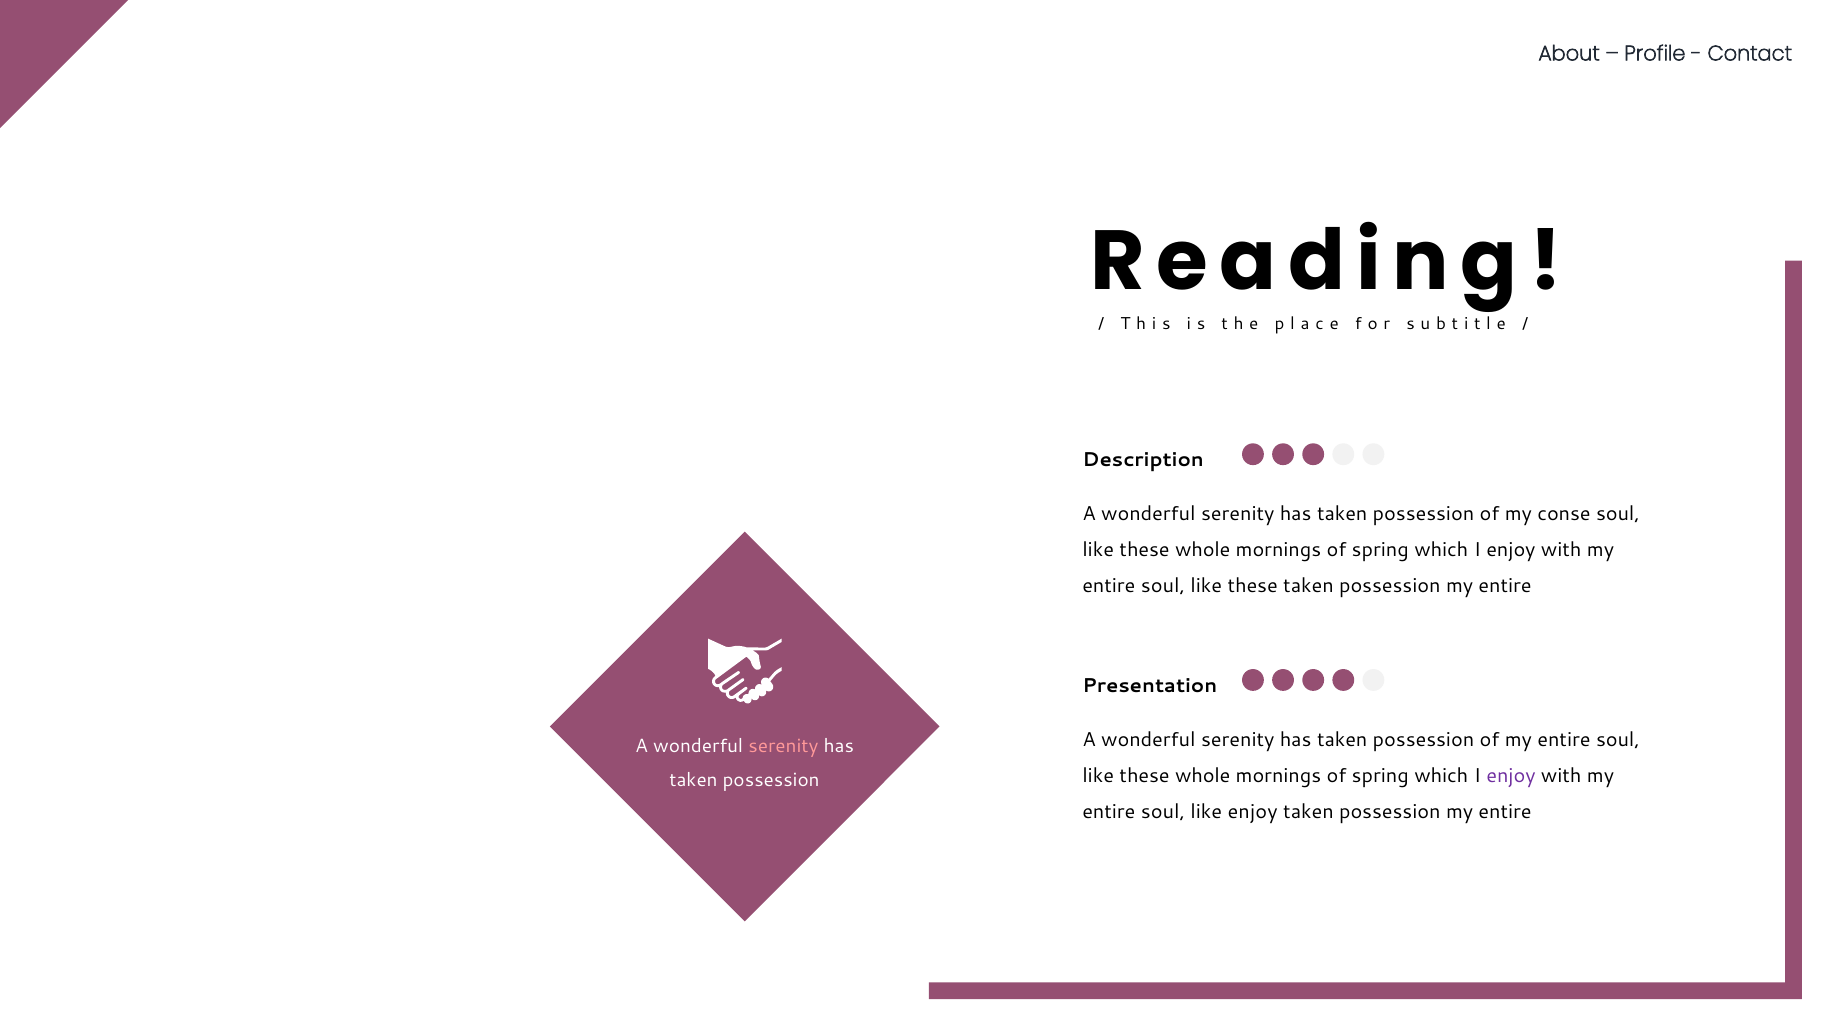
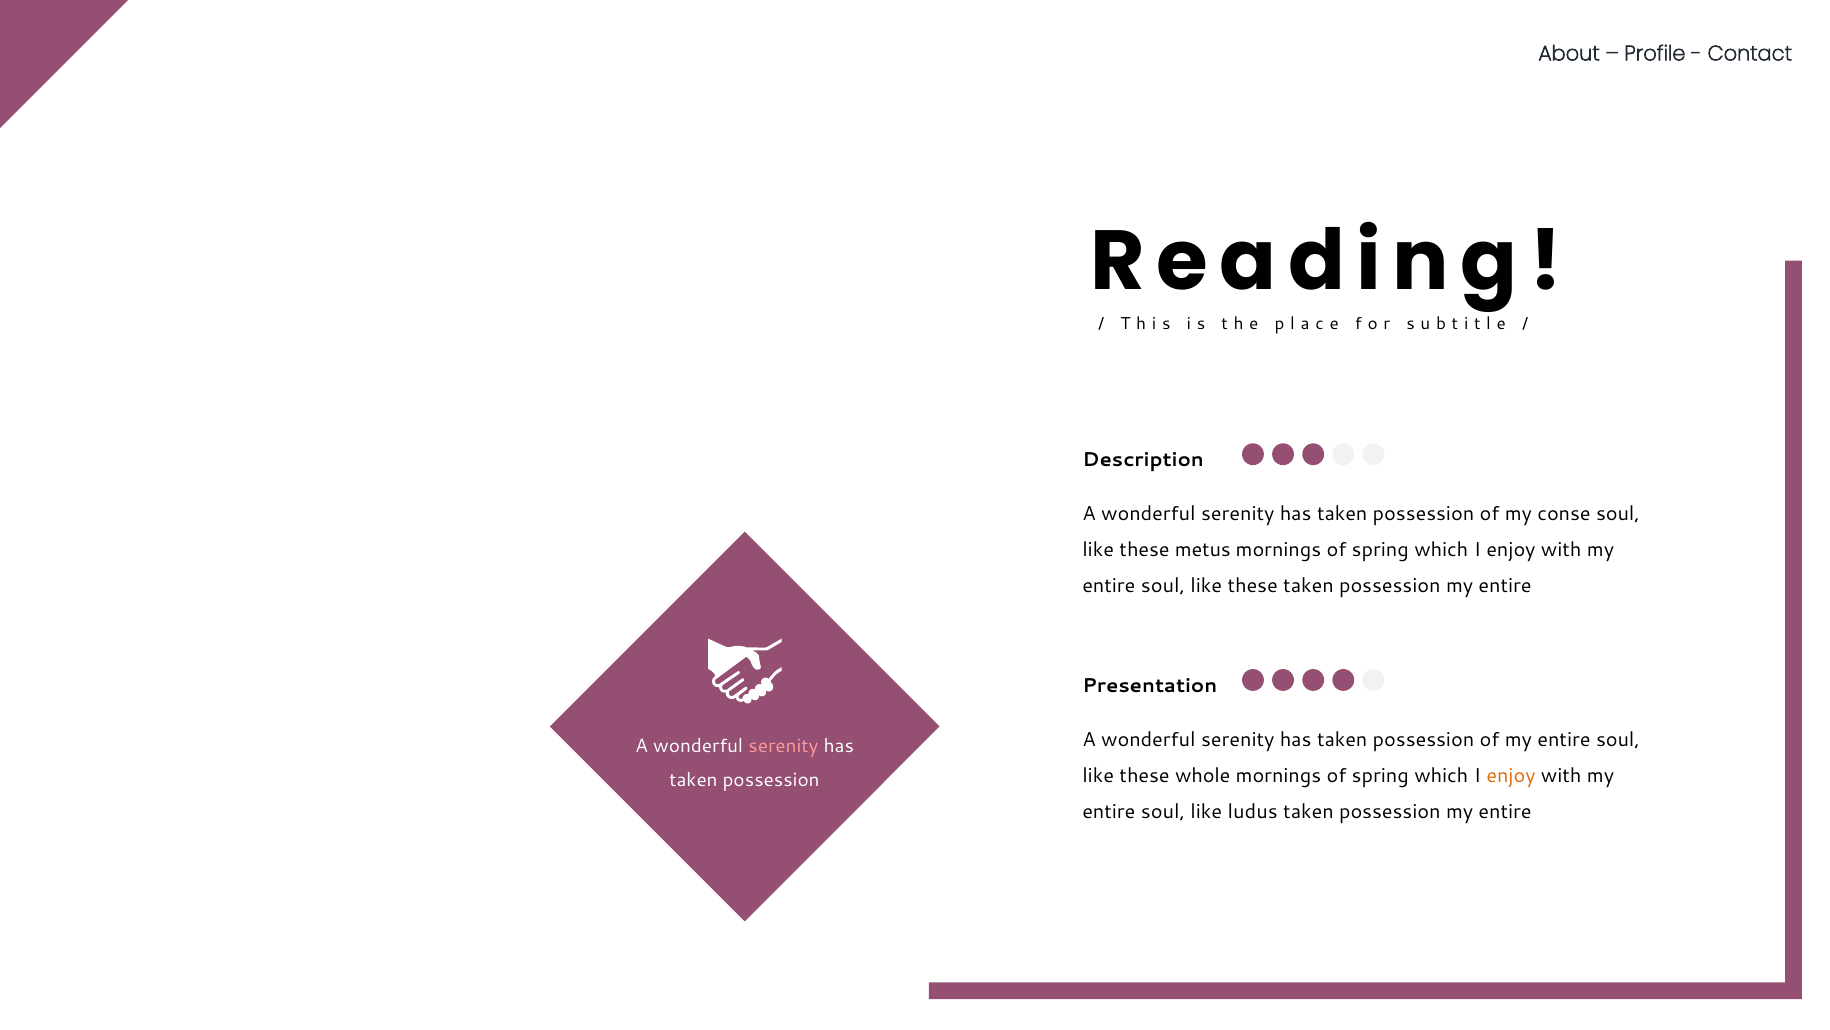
whole at (1203, 550): whole -> metus
enjoy at (1511, 776) colour: purple -> orange
like enjoy: enjoy -> ludus
